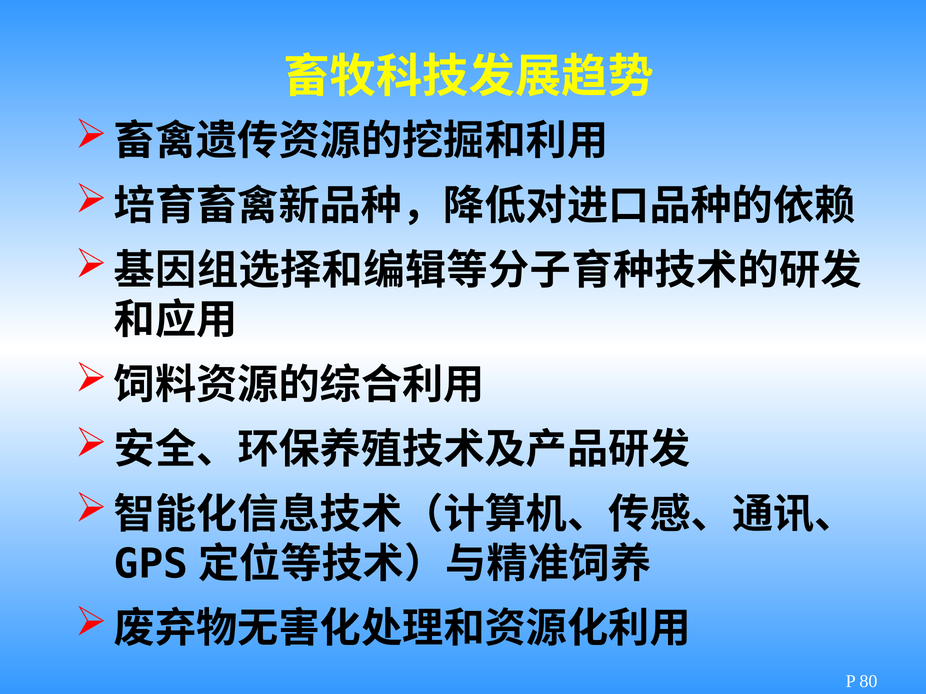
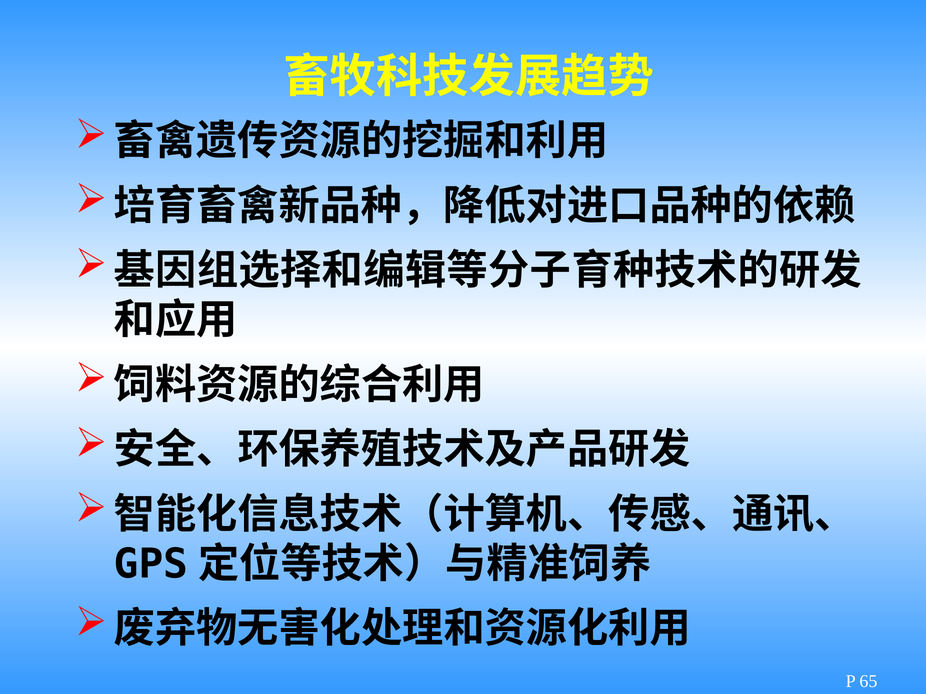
80: 80 -> 65
